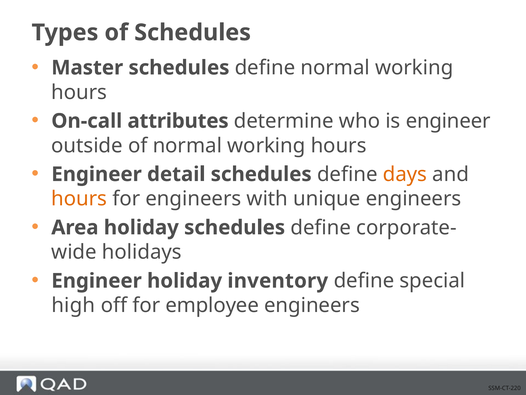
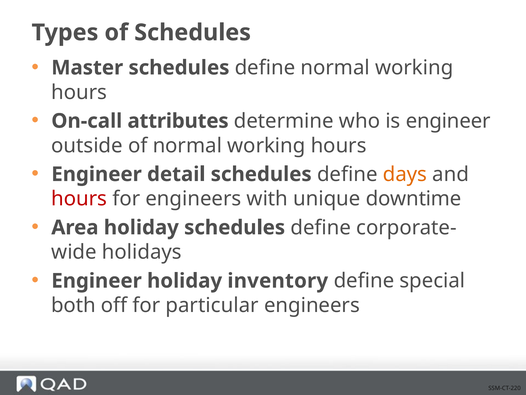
hours at (79, 199) colour: orange -> red
unique engineers: engineers -> downtime
high: high -> both
employee: employee -> particular
